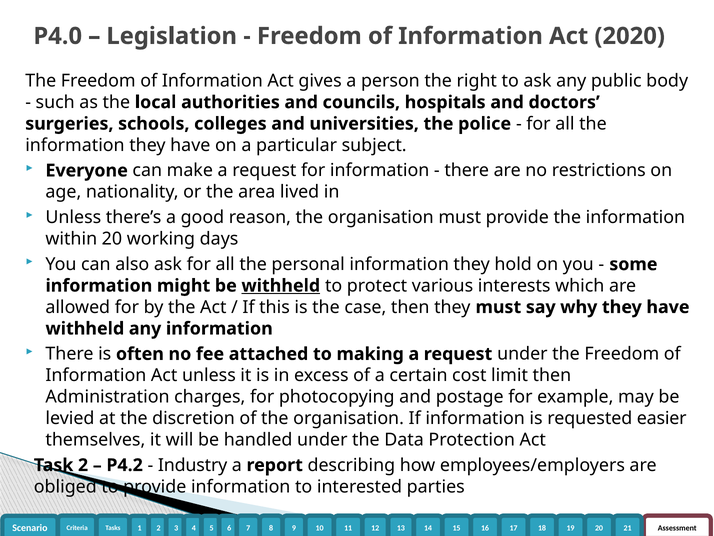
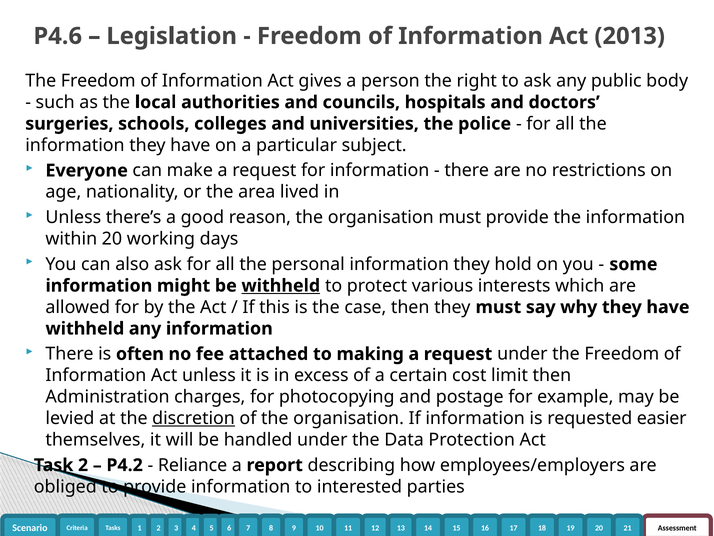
P4.0: P4.0 -> P4.6
2020: 2020 -> 2013
discretion underline: none -> present
Industry: Industry -> Reliance
